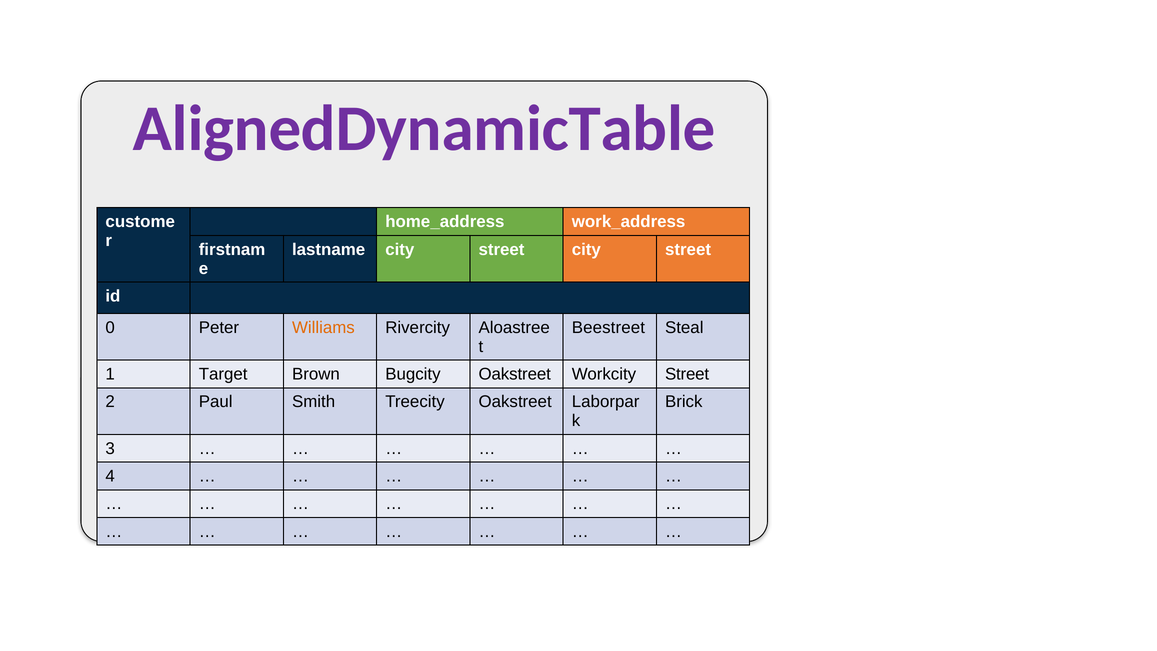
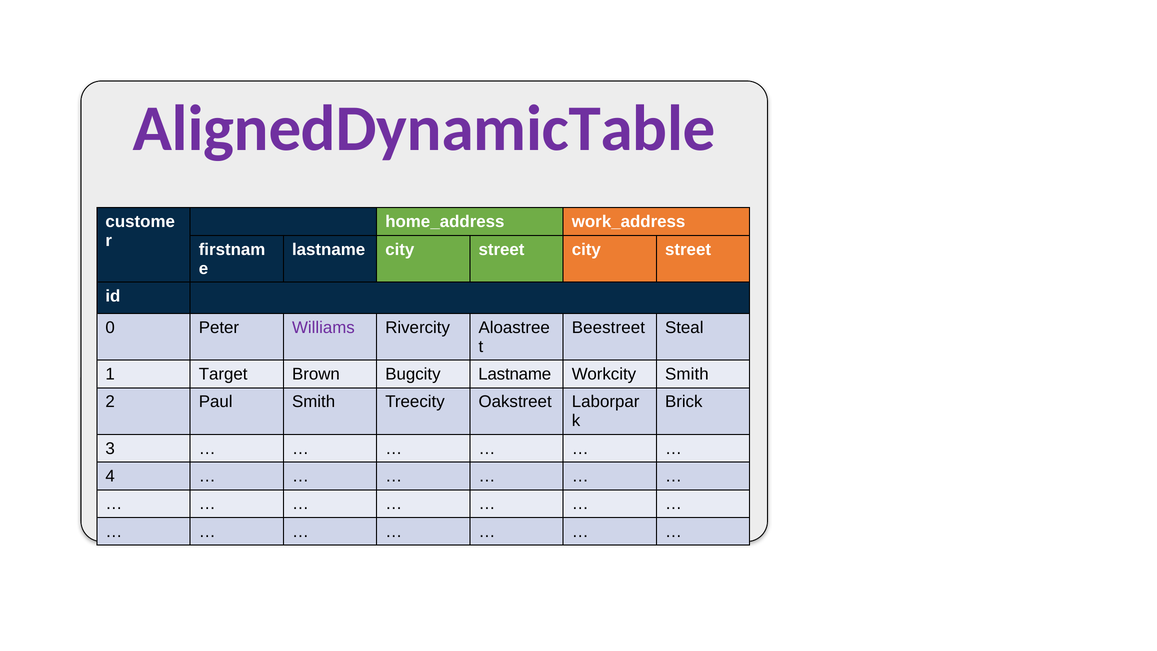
Williams colour: orange -> purple
Bugcity Oakstreet: Oakstreet -> Lastname
Workcity Street: Street -> Smith
